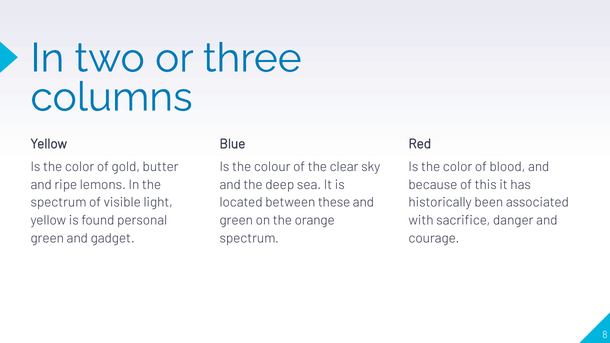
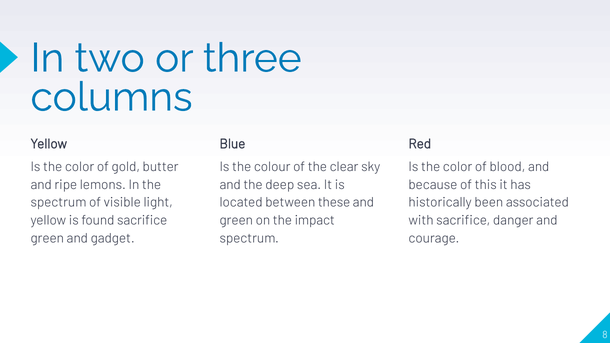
found personal: personal -> sacrifice
orange: orange -> impact
